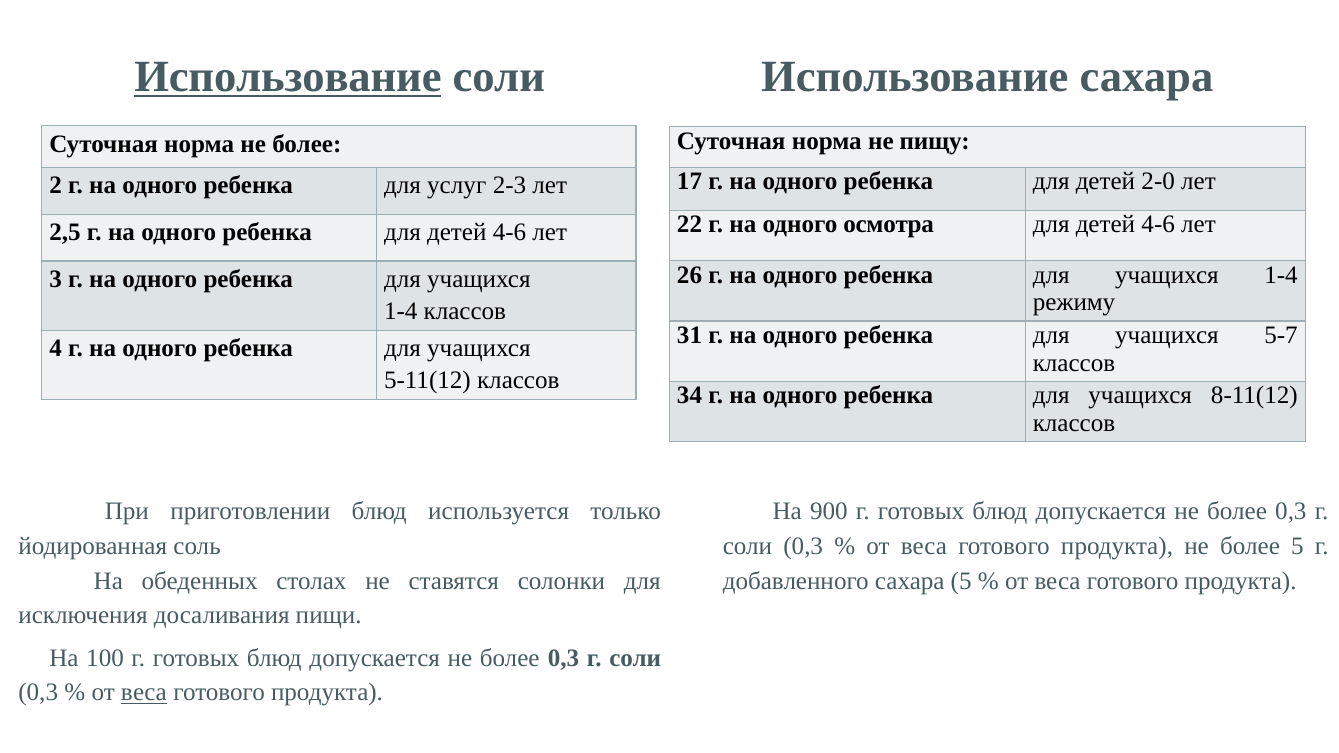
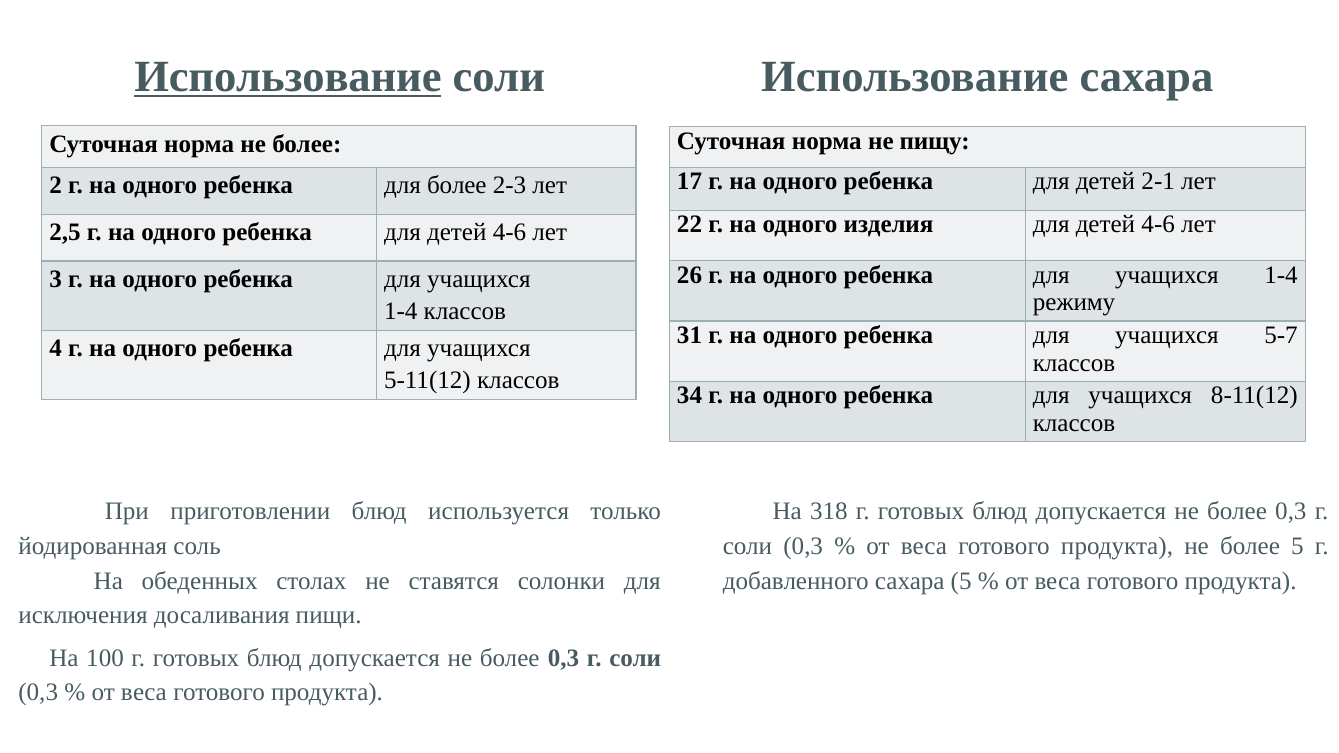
2-0: 2-0 -> 2-1
для услуг: услуг -> более
осмотра: осмотра -> изделия
900: 900 -> 318
веса at (144, 693) underline: present -> none
